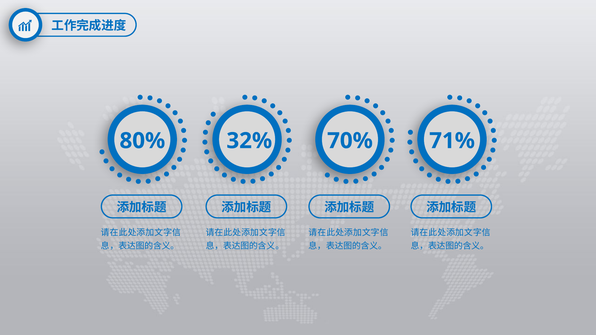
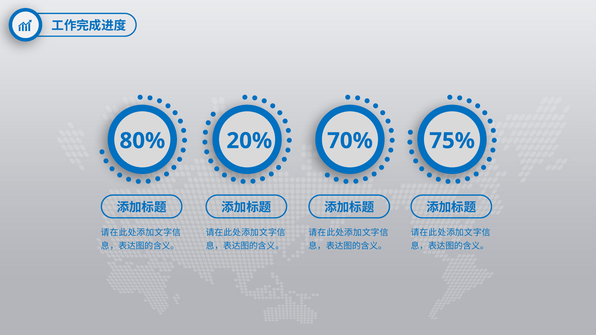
32%: 32% -> 20%
71%: 71% -> 75%
